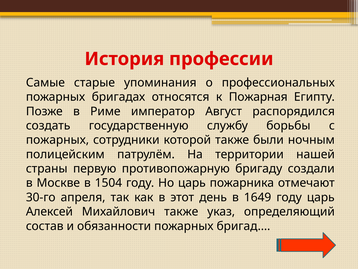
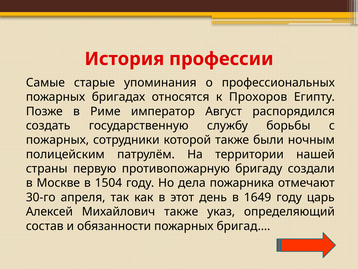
Пожарная: Пожарная -> Прохоров
Но царь: царь -> дела
